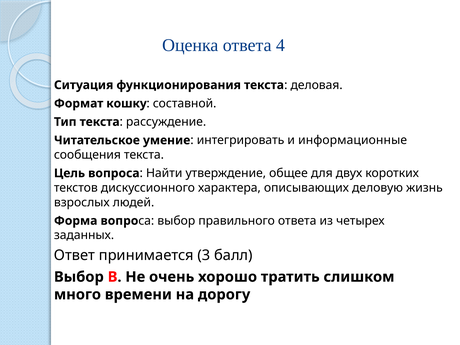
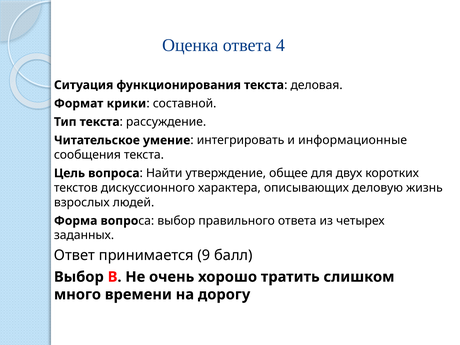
кошку: кошку -> крики
3: 3 -> 9
